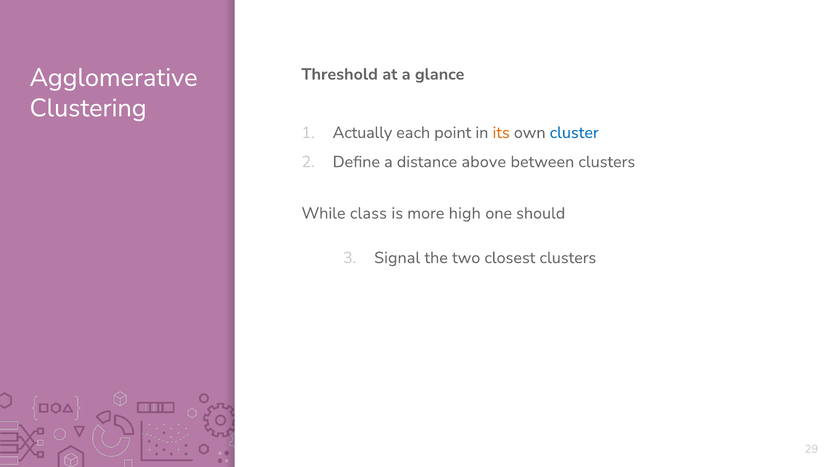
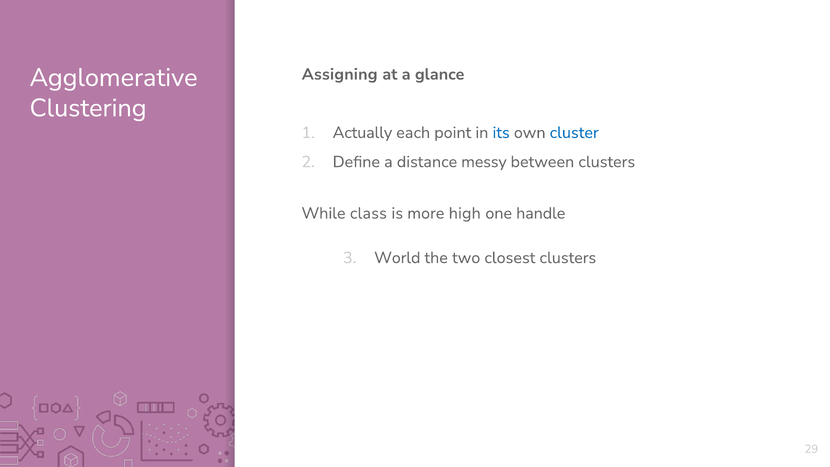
Threshold: Threshold -> Assigning
its colour: orange -> blue
above: above -> messy
should: should -> handle
Signal: Signal -> World
